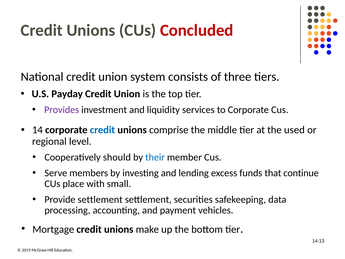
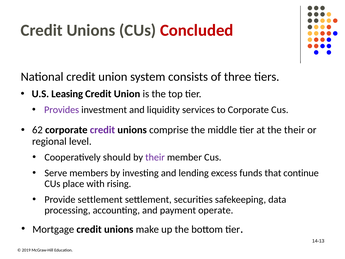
Payday: Payday -> Leasing
14: 14 -> 62
credit at (102, 130) colour: blue -> purple
the used: used -> their
their at (155, 157) colour: blue -> purple
small: small -> rising
vehicles: vehicles -> operate
